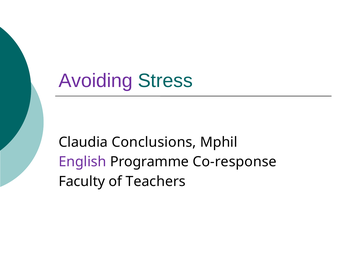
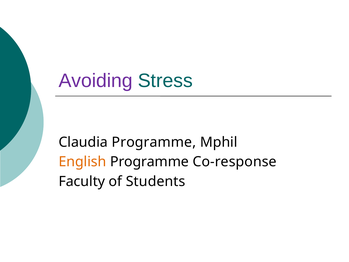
Claudia Conclusions: Conclusions -> Programme
English colour: purple -> orange
Teachers: Teachers -> Students
